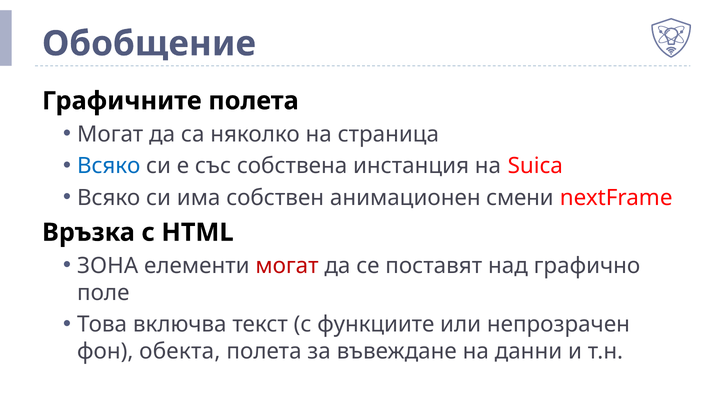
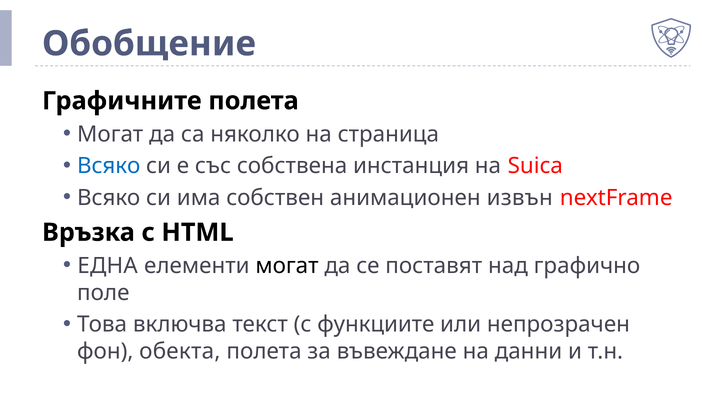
смени: смени -> извън
ЗОНА: ЗОНА -> ЕДНА
могат at (287, 266) colour: red -> black
